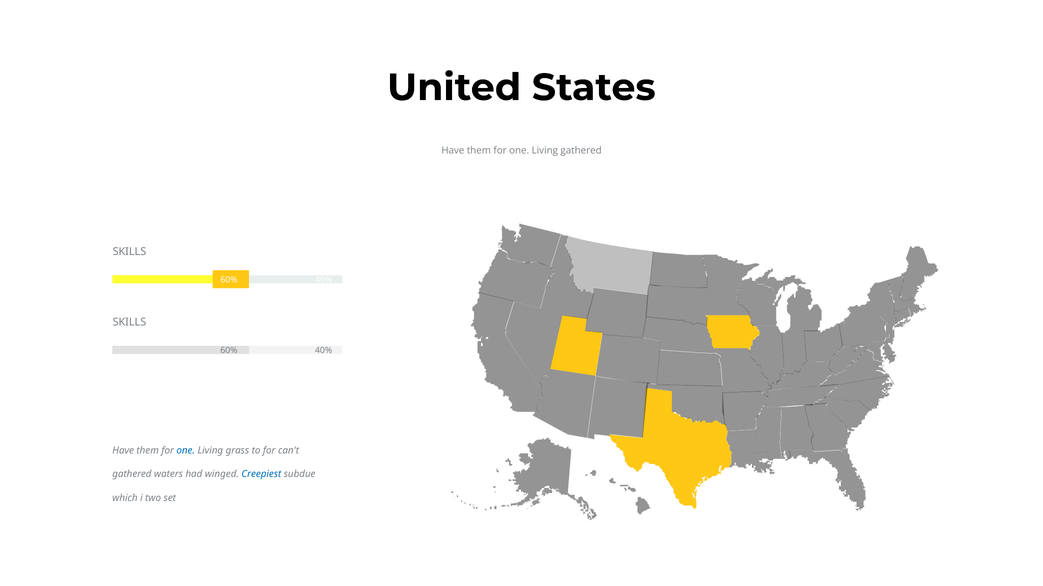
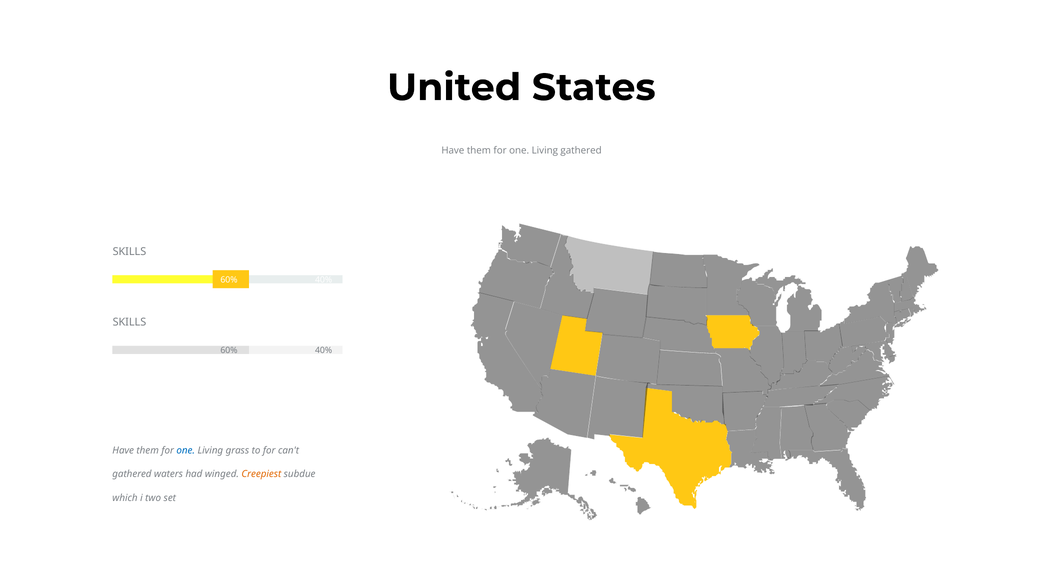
Creepiest colour: blue -> orange
